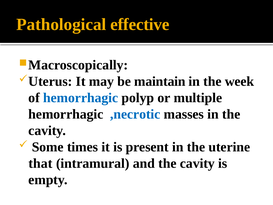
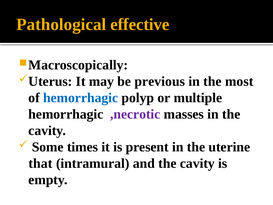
maintain: maintain -> previous
week: week -> most
,necrotic colour: blue -> purple
